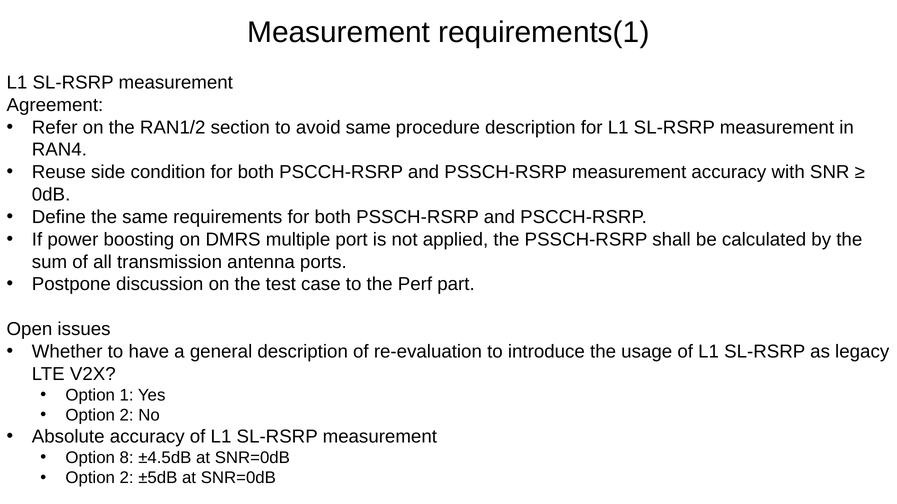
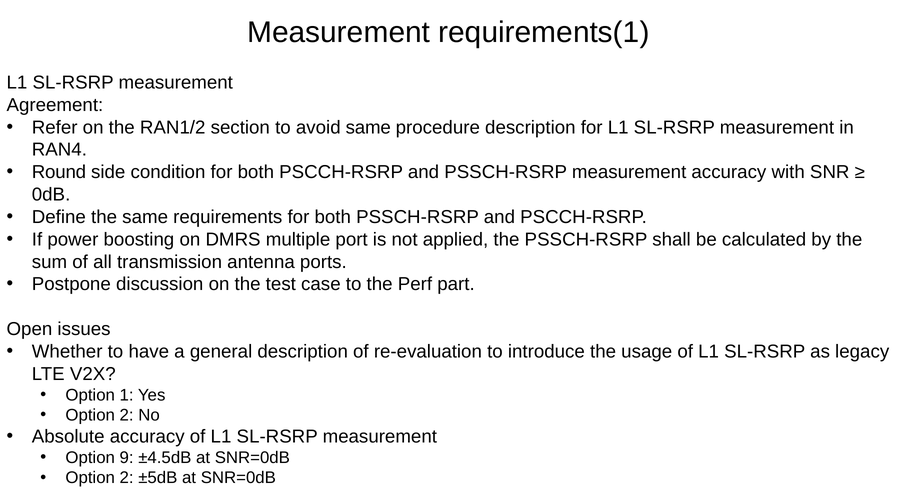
Reuse: Reuse -> Round
8: 8 -> 9
